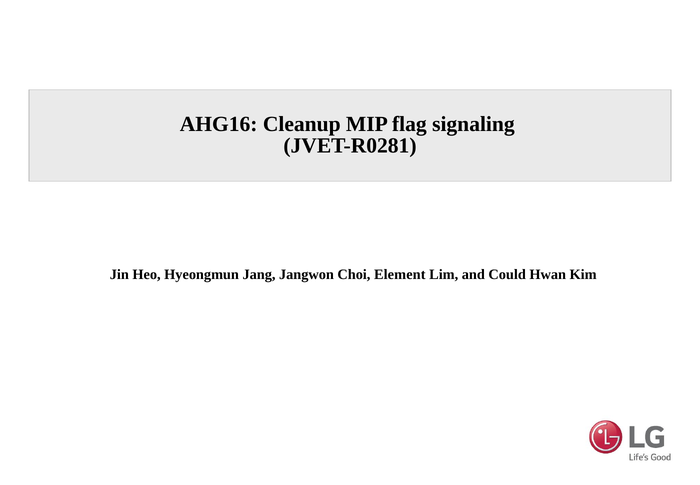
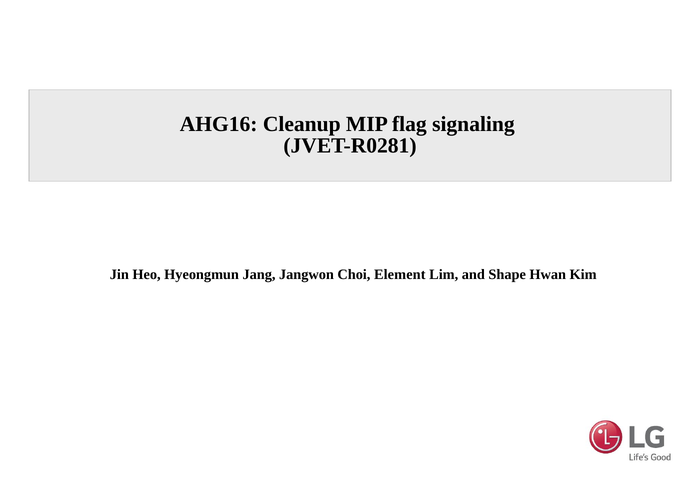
Could: Could -> Shape
